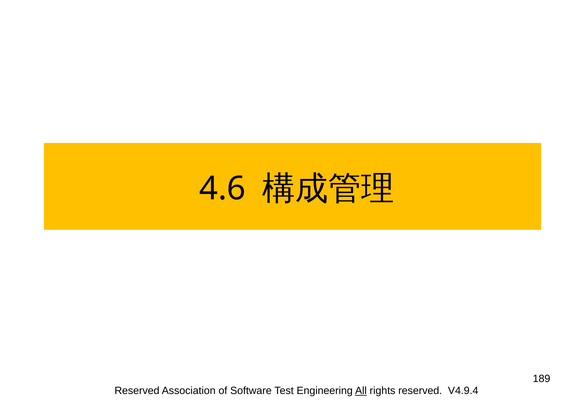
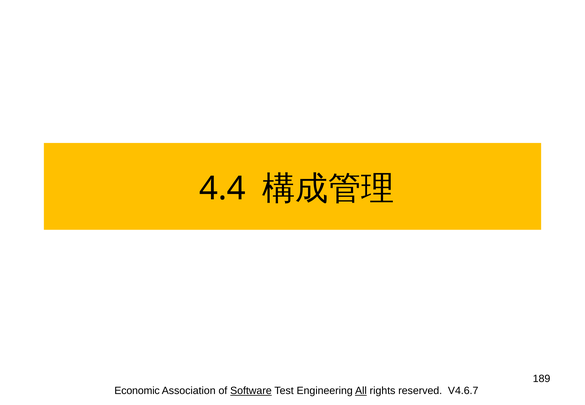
4.6: 4.6 -> 4.4
Reserved at (137, 391): Reserved -> Economic
Software underline: none -> present
V4.9.4: V4.9.4 -> V4.6.7
